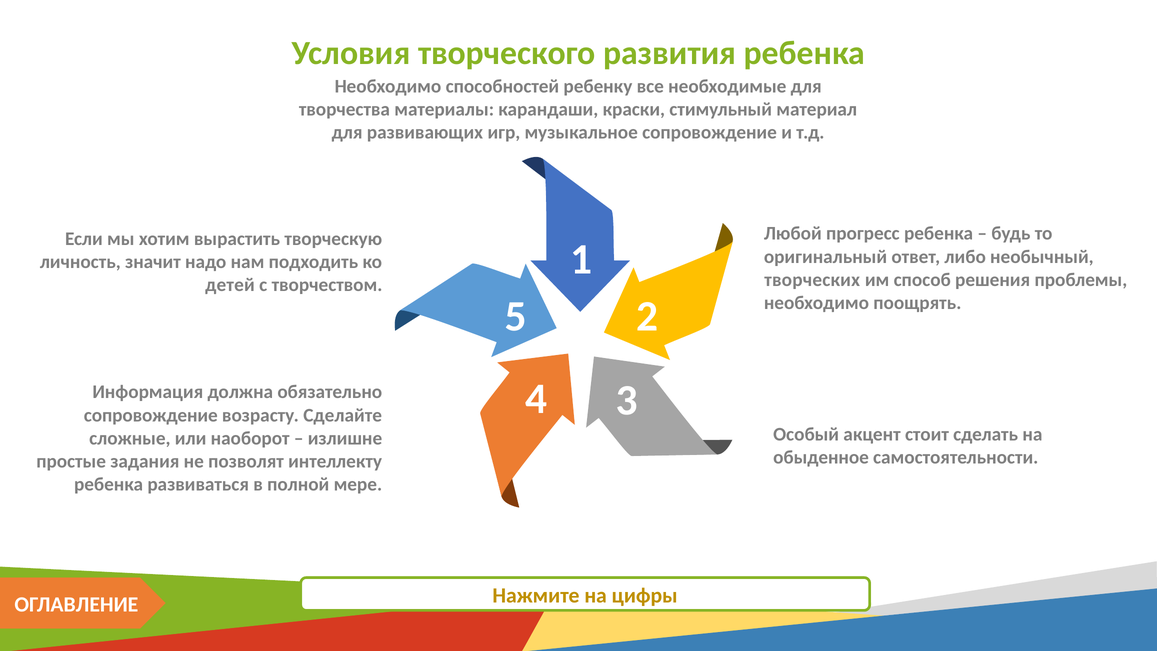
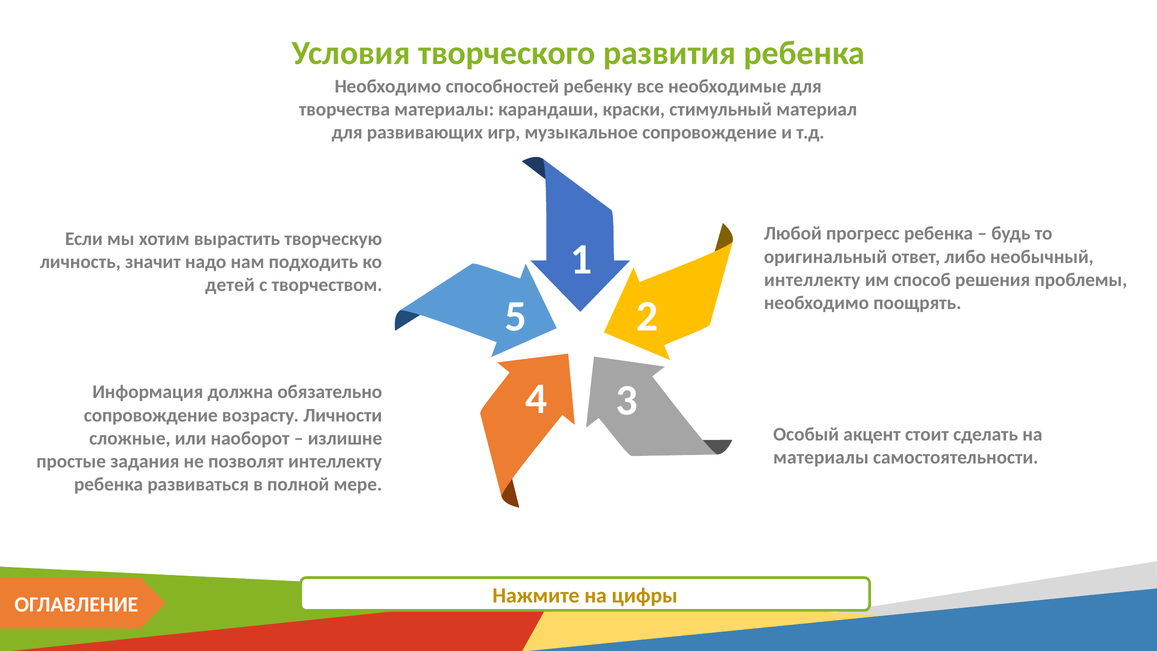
творческих at (812, 280): творческих -> интеллекту
Сделайте: Сделайте -> Личности
обыденное at (821, 457): обыденное -> материалы
